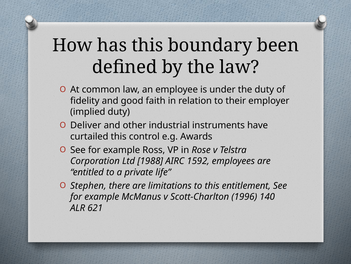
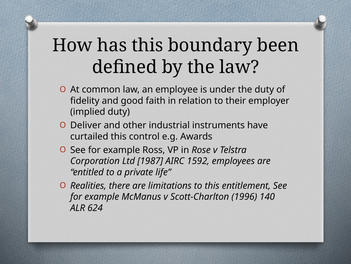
1988: 1988 -> 1987
Stephen: Stephen -> Realities
621: 621 -> 624
